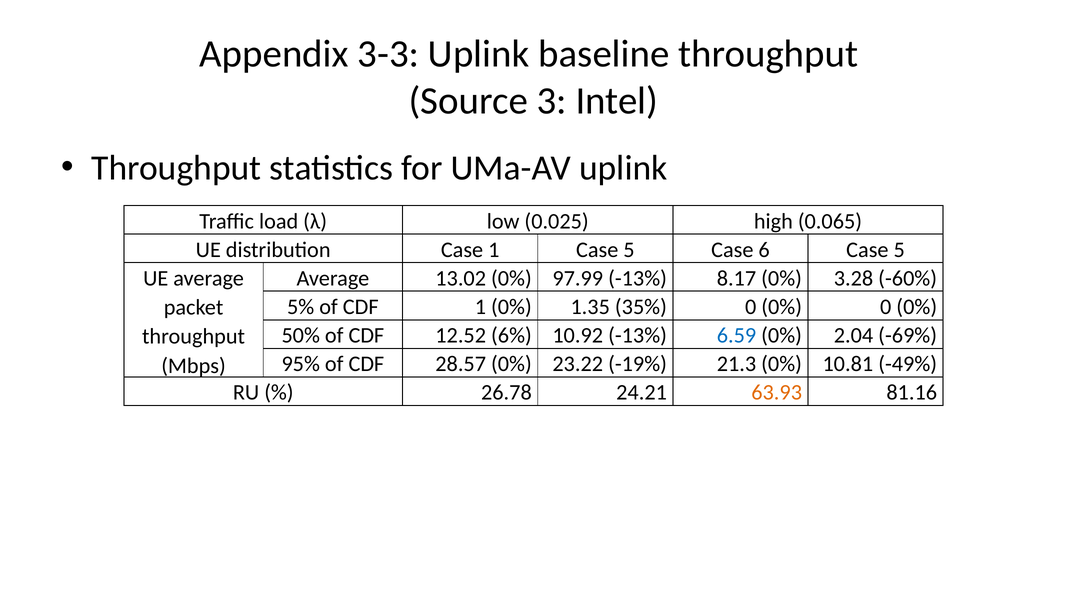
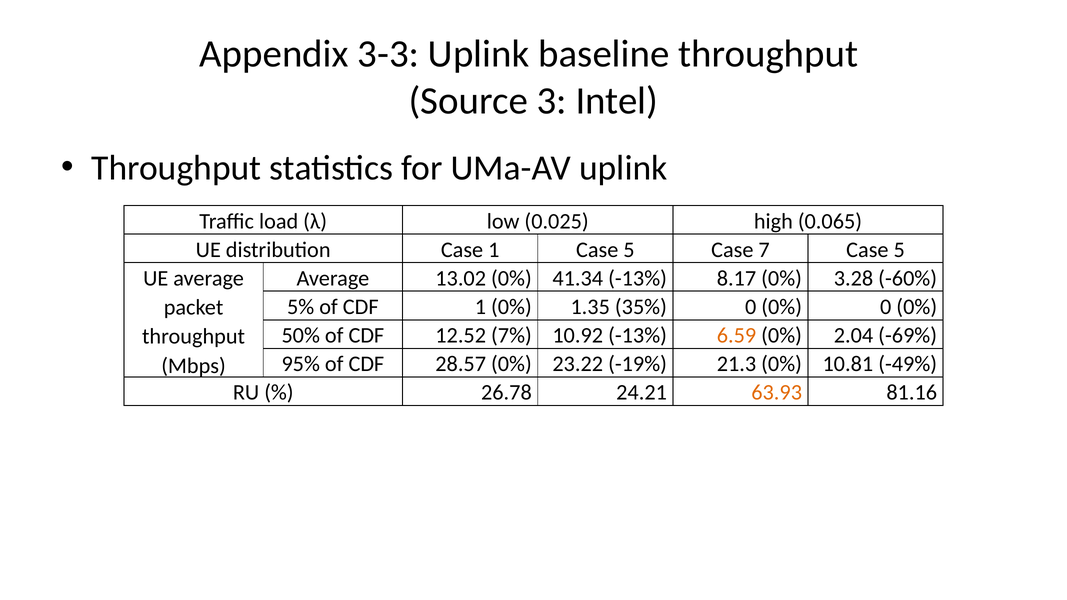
6: 6 -> 7
97.99: 97.99 -> 41.34
6%: 6% -> 7%
6.59 colour: blue -> orange
